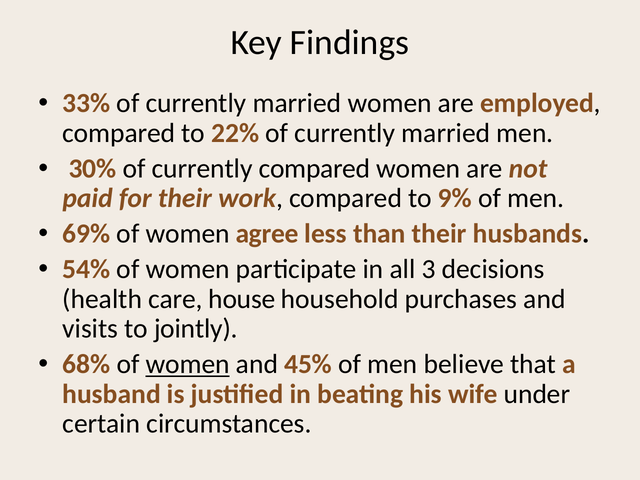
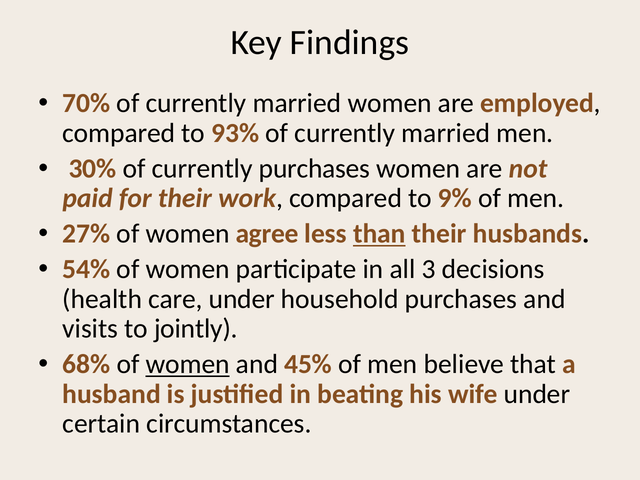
33%: 33% -> 70%
22%: 22% -> 93%
currently compared: compared -> purchases
69%: 69% -> 27%
than underline: none -> present
care house: house -> under
